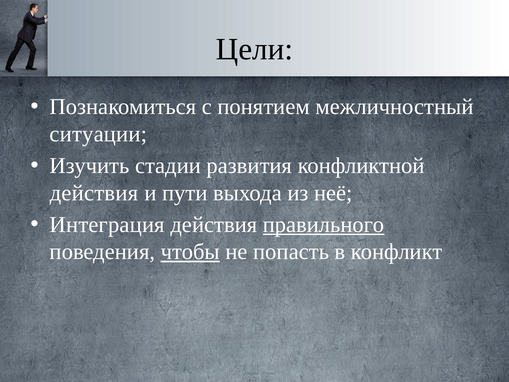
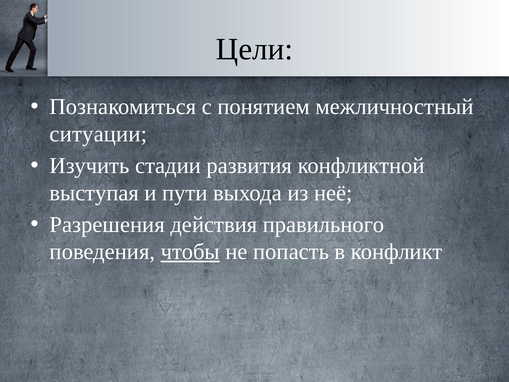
действия at (94, 193): действия -> выступая
Интеграция: Интеграция -> Разрешения
правильного underline: present -> none
